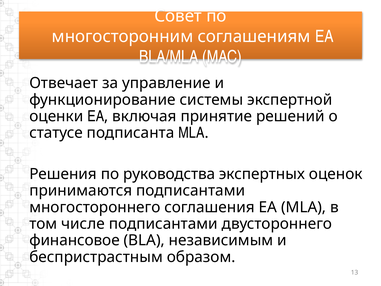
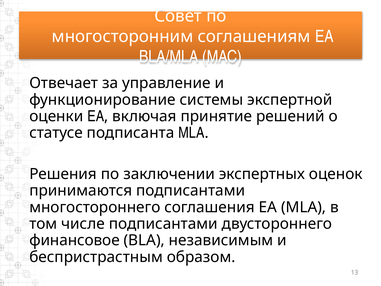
руководства: руководства -> заключении
